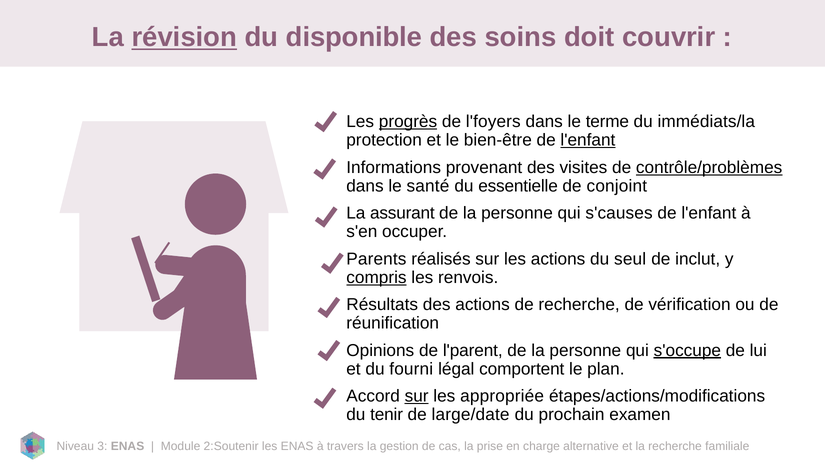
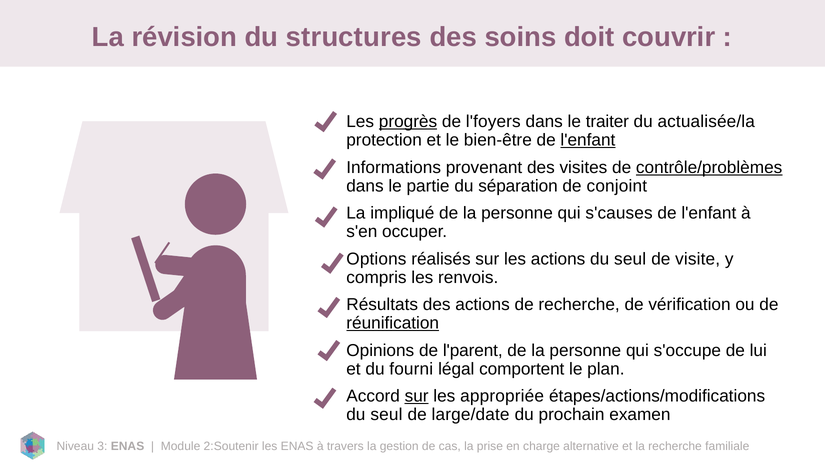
révision underline: present -> none
disponible: disponible -> structures
terme: terme -> traiter
immédiats/la: immédiats/la -> actualisée/la
santé: santé -> partie
essentielle: essentielle -> séparation
assurant: assurant -> impliqué
Parents: Parents -> Options
inclut: inclut -> visite
compris underline: present -> none
réunification underline: none -> present
s'occupe underline: present -> none
tenir at (387, 415): tenir -> seul
